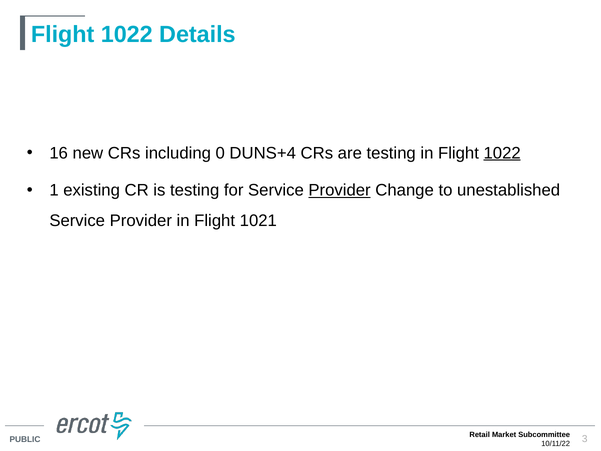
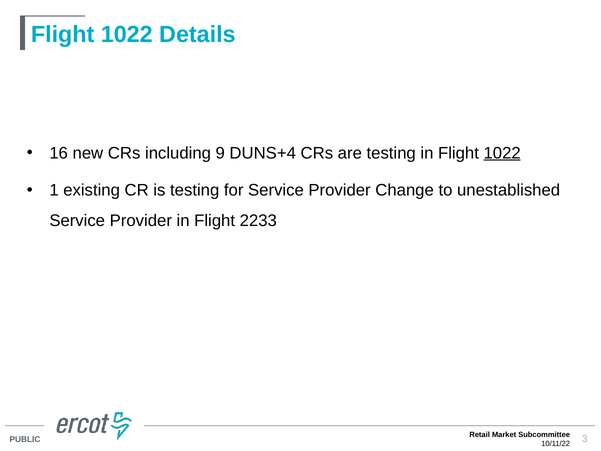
0: 0 -> 9
Provider at (340, 190) underline: present -> none
1021: 1021 -> 2233
